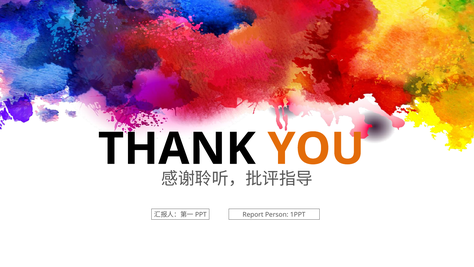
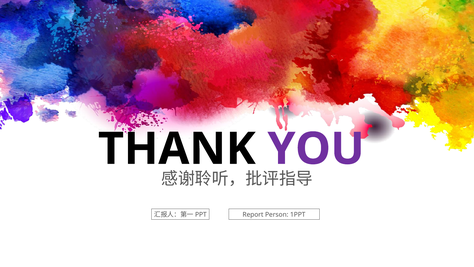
YOU colour: orange -> purple
